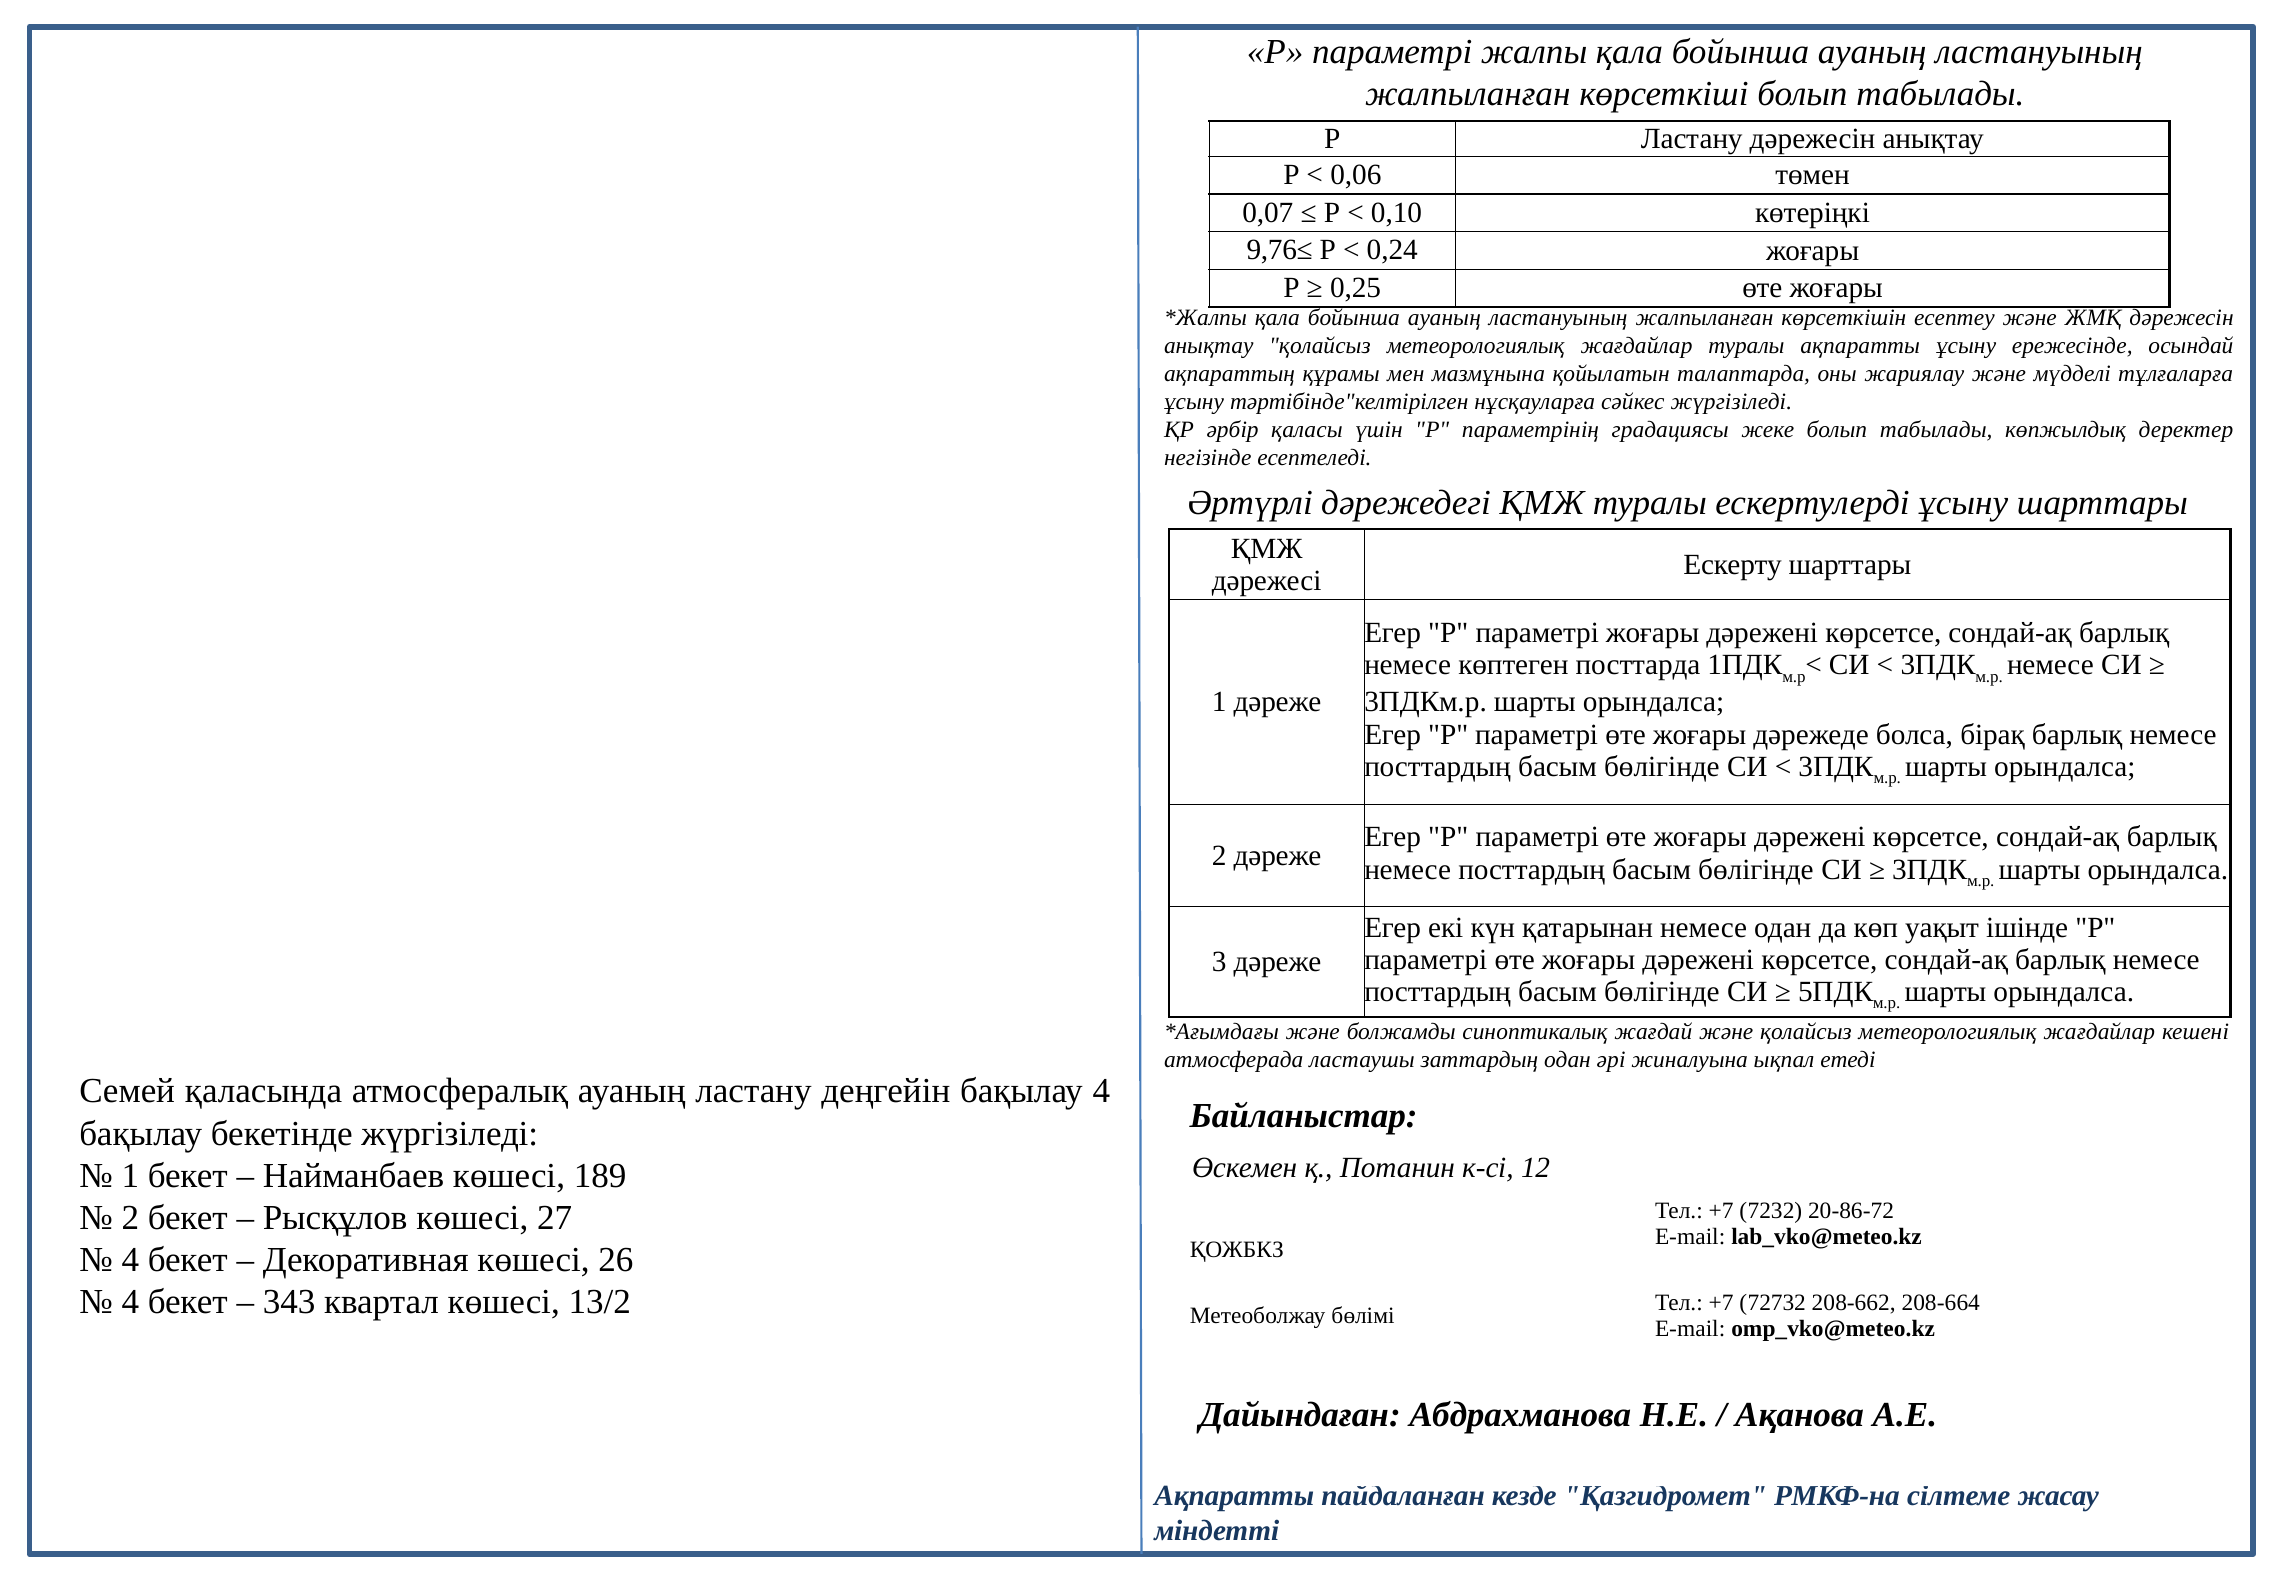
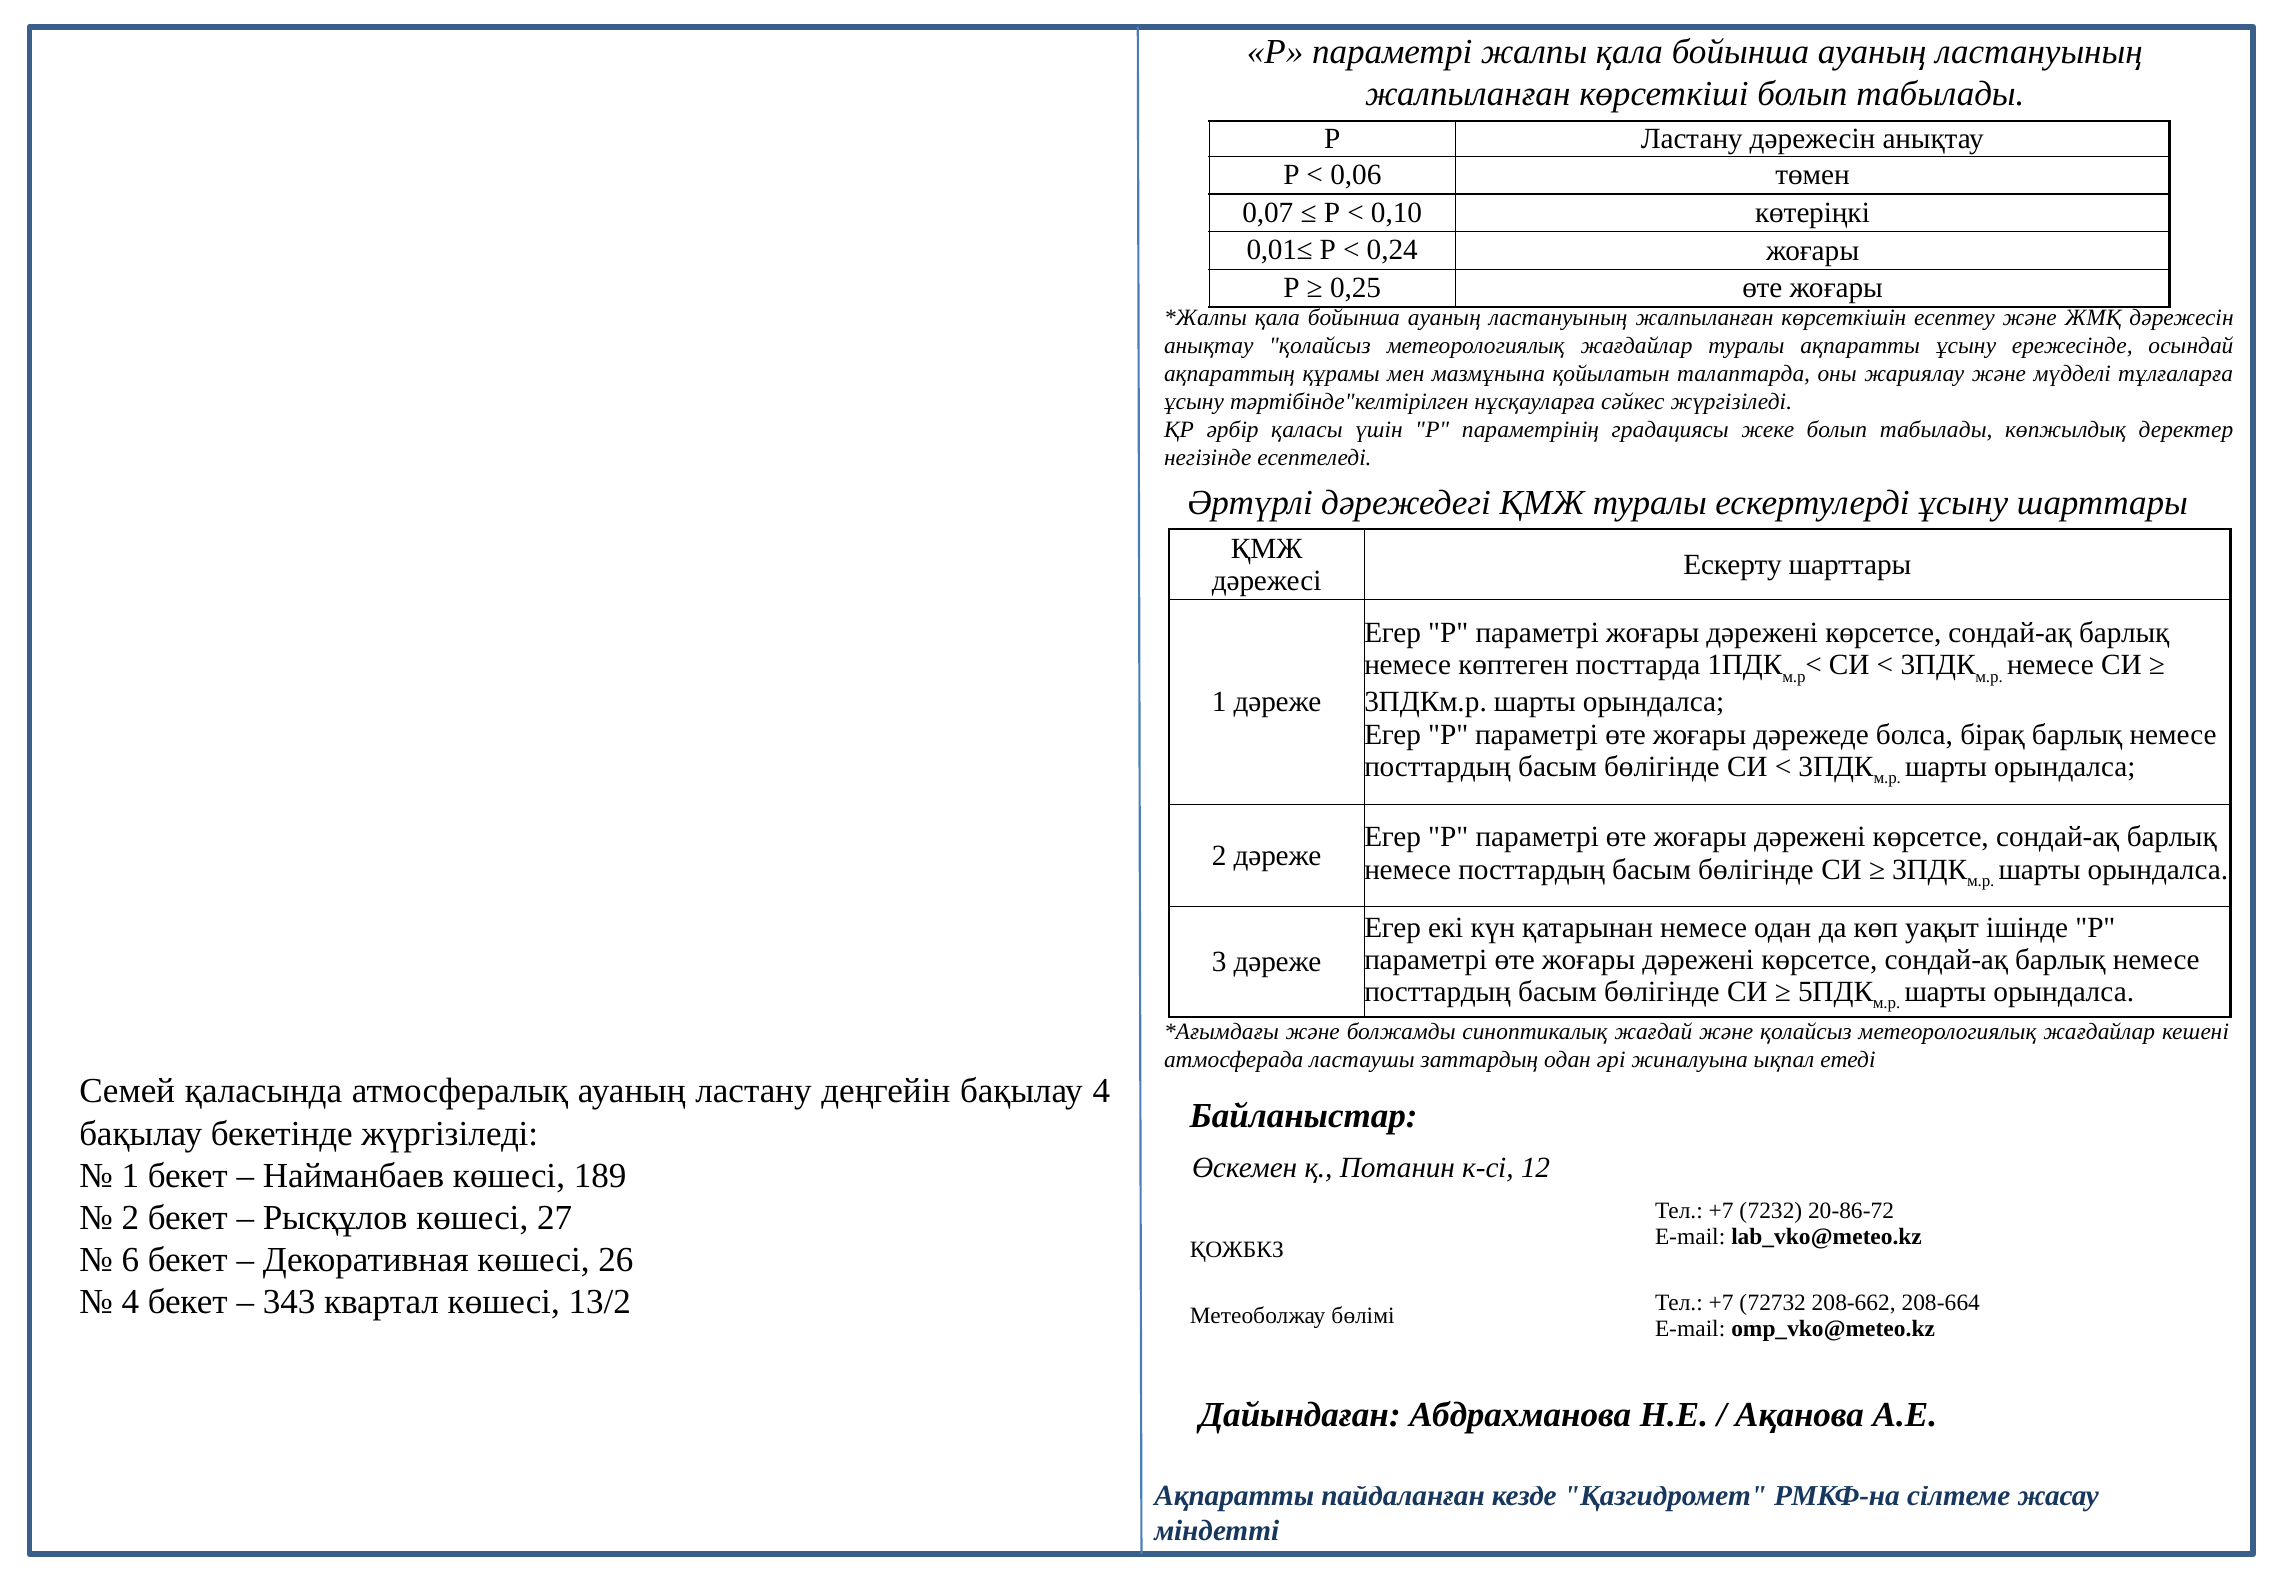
9,76≤: 9,76≤ -> 0,01≤
4 at (130, 1260): 4 -> 6
